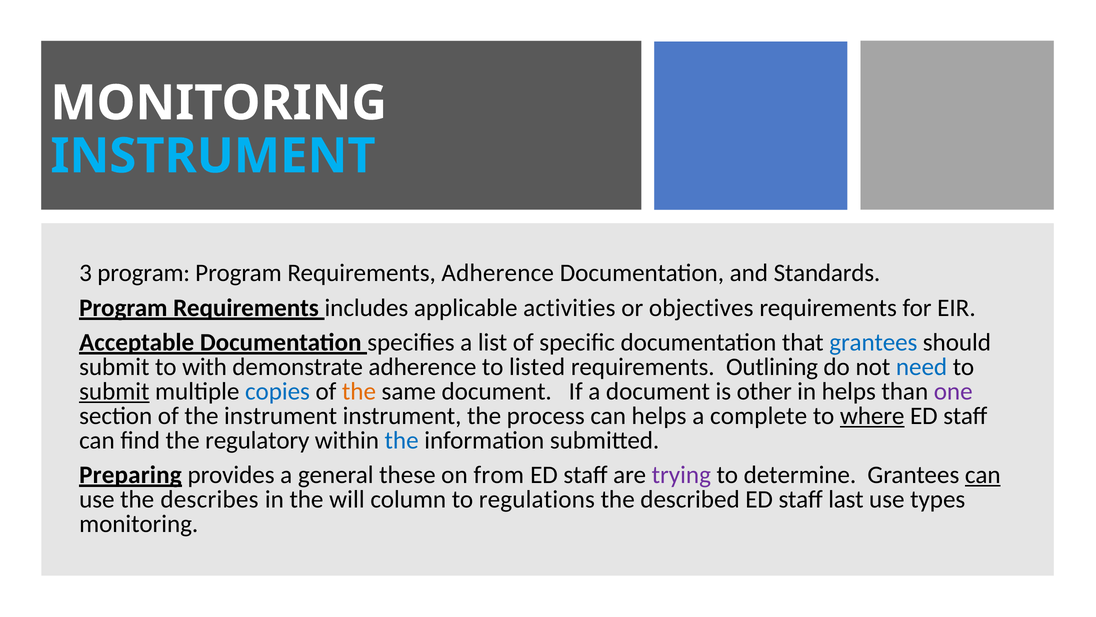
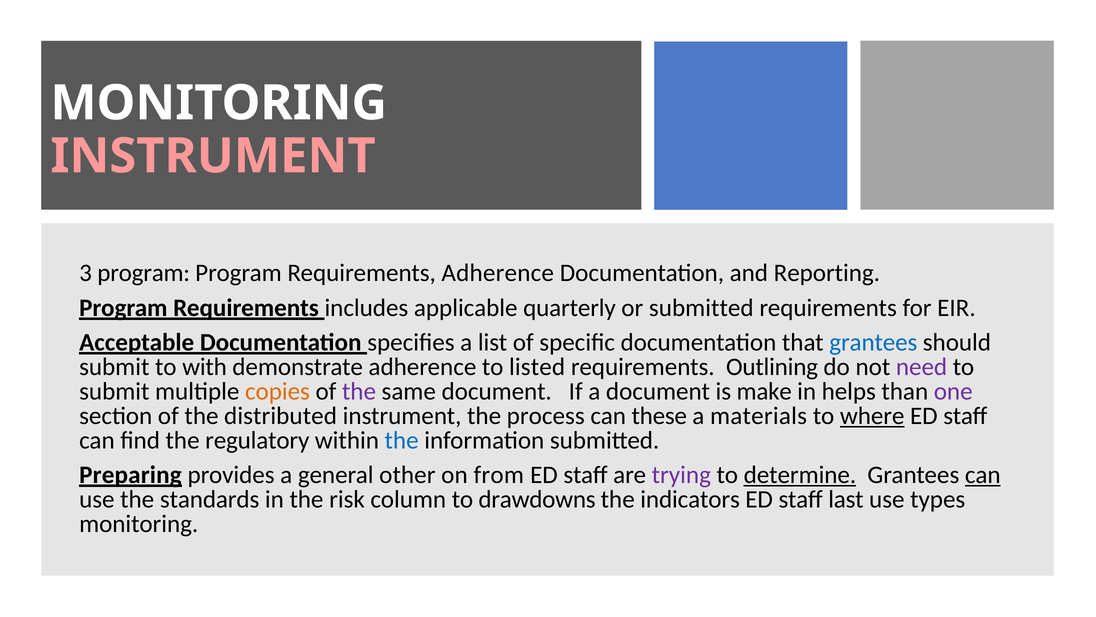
INSTRUMENT at (213, 156) colour: light blue -> pink
Standards: Standards -> Reporting
activities: activities -> quarterly
or objectives: objectives -> submitted
need colour: blue -> purple
submit at (114, 391) underline: present -> none
copies colour: blue -> orange
the at (359, 391) colour: orange -> purple
other: other -> make
the instrument: instrument -> distributed
can helps: helps -> these
complete: complete -> materials
these: these -> other
determine underline: none -> present
describes: describes -> standards
will: will -> risk
regulations: regulations -> drawdowns
described: described -> indicators
